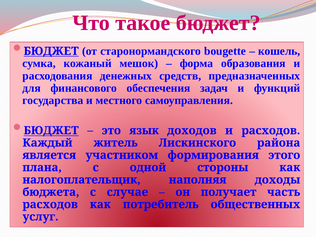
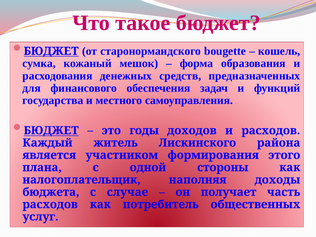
язык: язык -> годы
